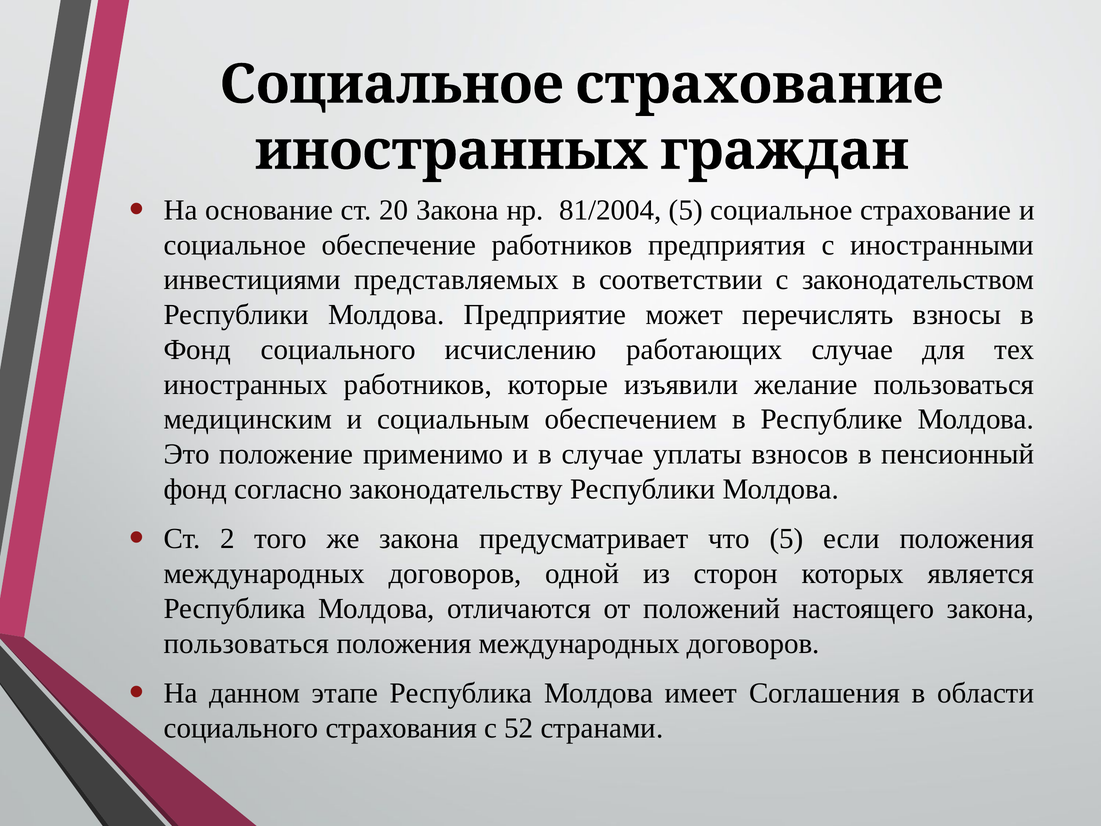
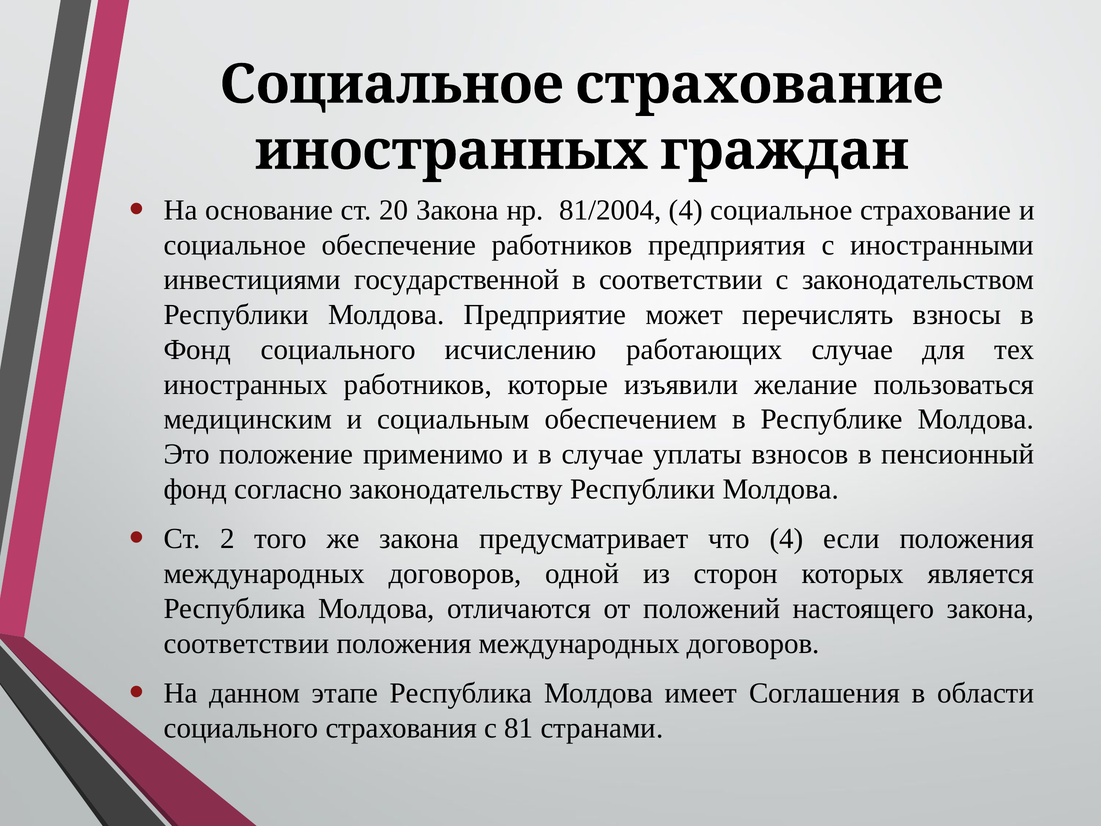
81/2004 5: 5 -> 4
представляемых: представляемых -> государственной
что 5: 5 -> 4
пользоваться at (246, 643): пользоваться -> соответствии
52: 52 -> 81
